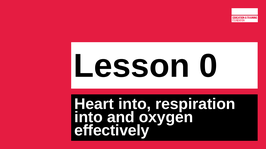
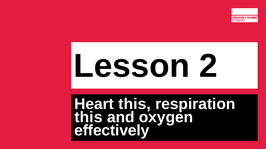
0: 0 -> 2
Heart into: into -> this
into at (89, 118): into -> this
